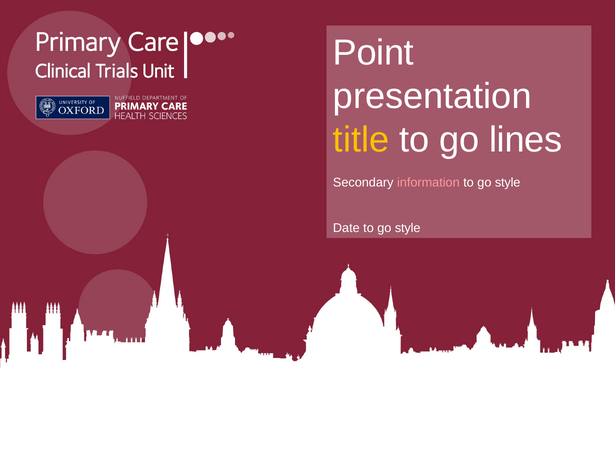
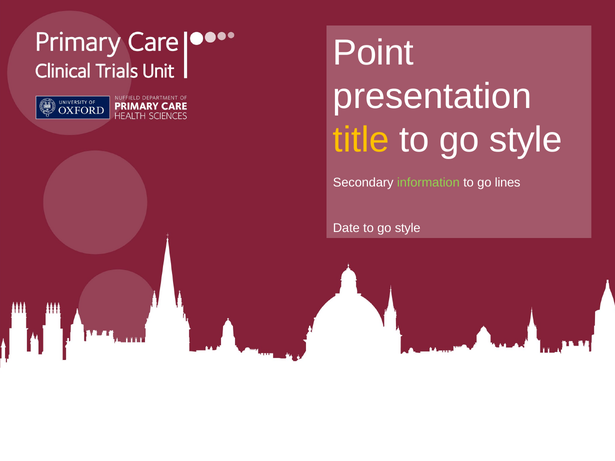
lines at (526, 140): lines -> style
information colour: pink -> light green
style at (508, 183): style -> lines
